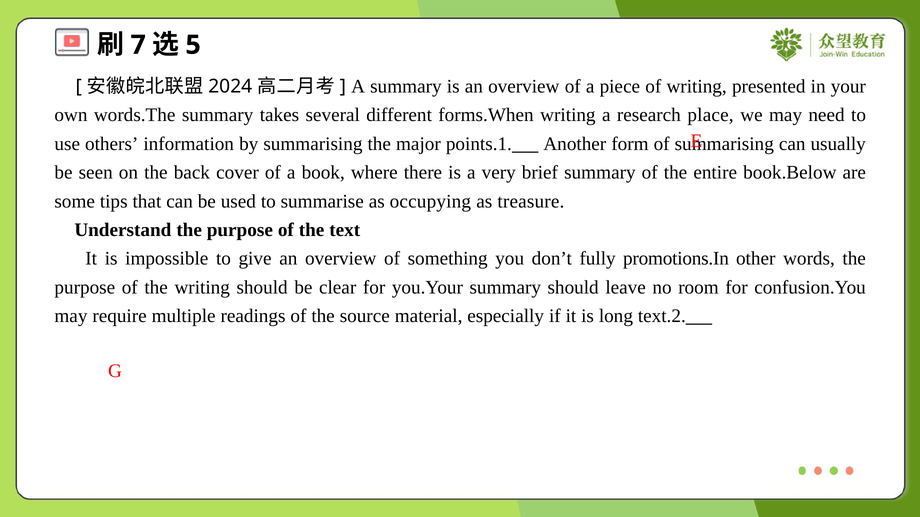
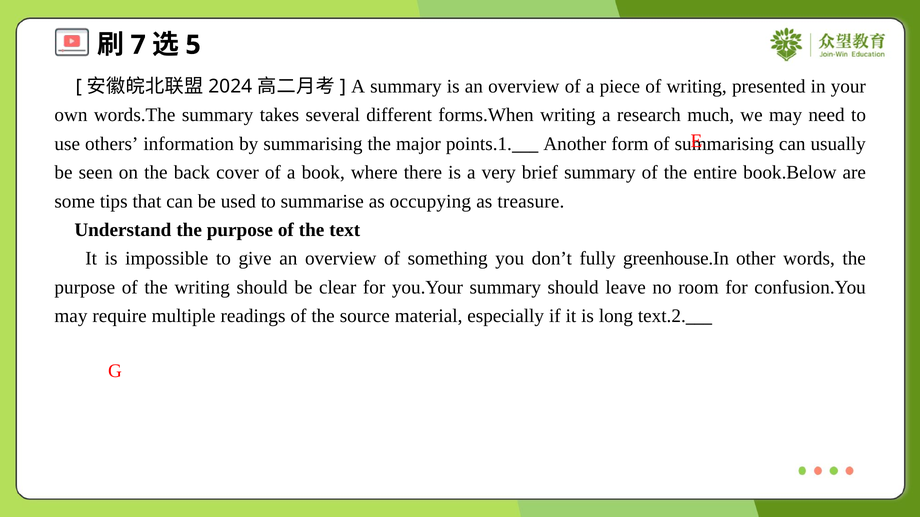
place: place -> much
promotions.In: promotions.In -> greenhouse.In
